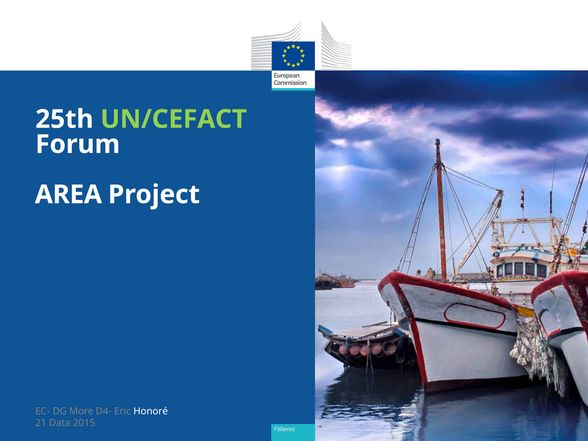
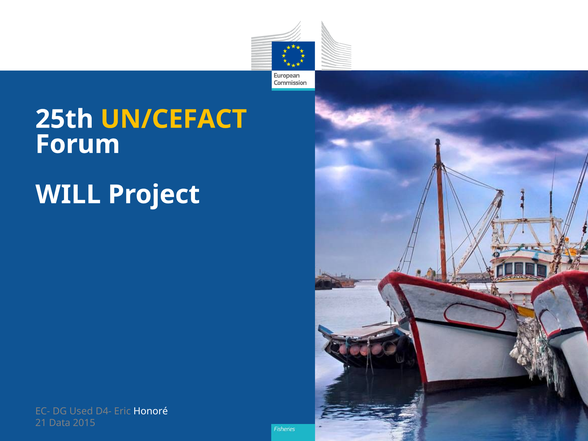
UN/CEFACT colour: light green -> yellow
AREA: AREA -> WILL
More: More -> Used
